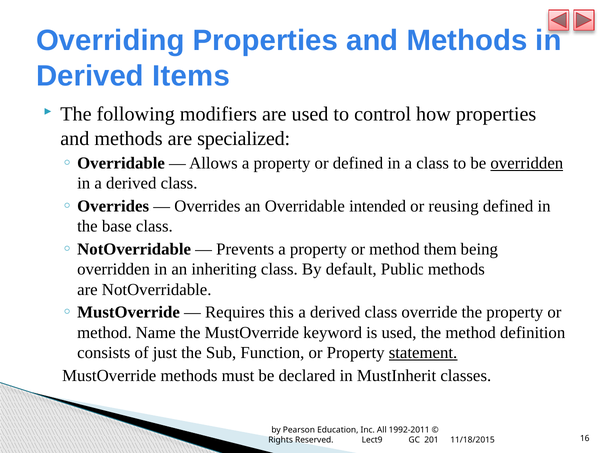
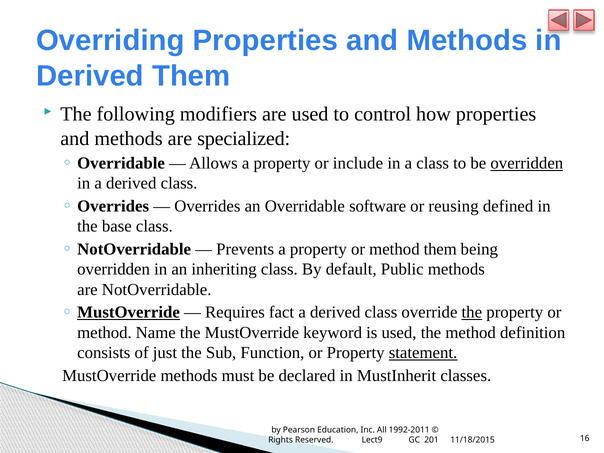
Derived Items: Items -> Them
or defined: defined -> include
intended: intended -> software
MustOverride at (129, 312) underline: none -> present
this: this -> fact
the at (472, 312) underline: none -> present
